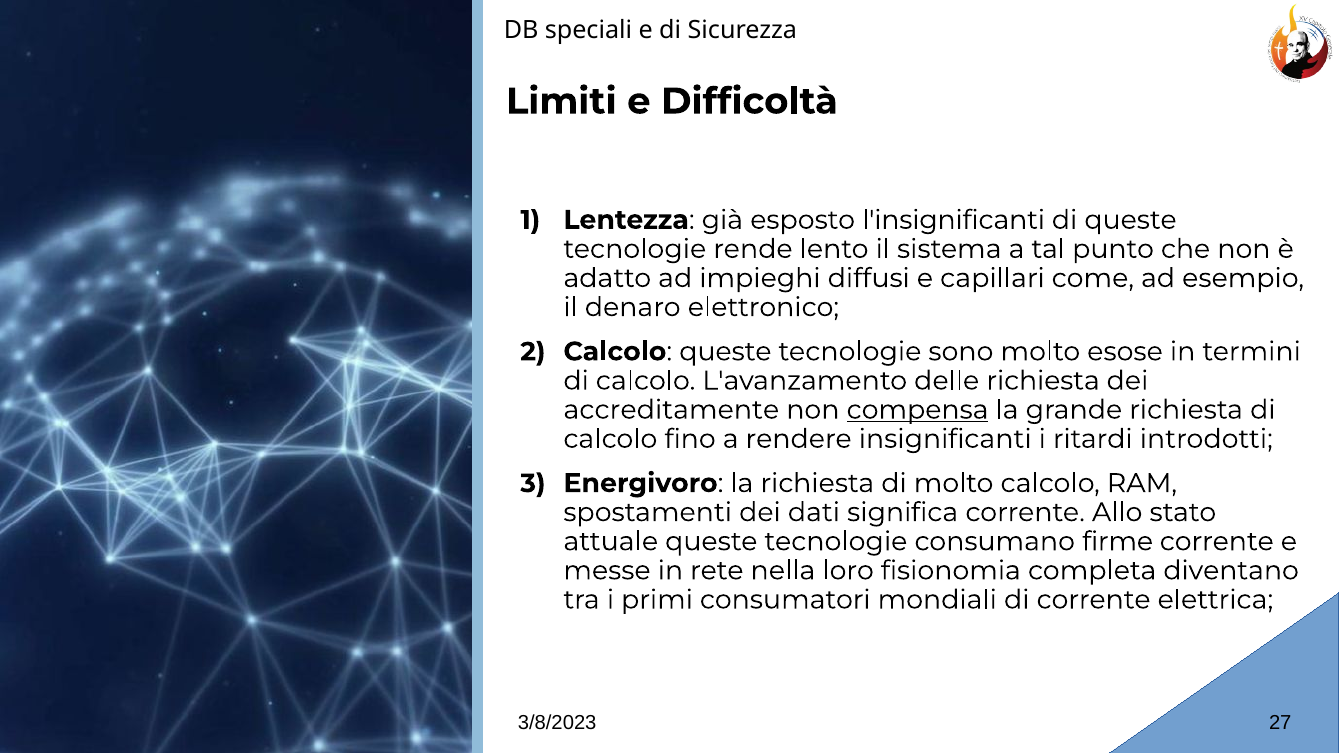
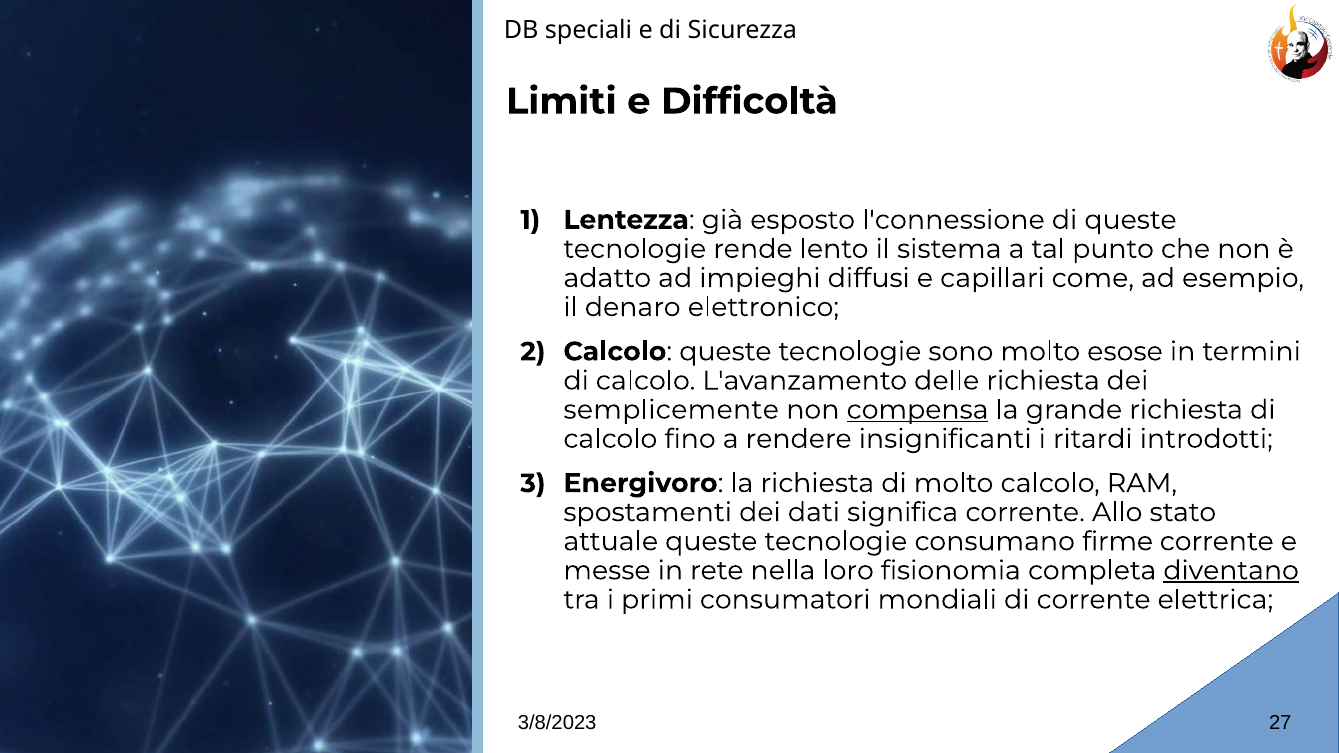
l'insignificanti: l'insignificanti -> l'connessione
accreditamente: accreditamente -> semplicemente
diventano underline: none -> present
